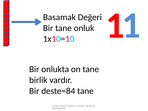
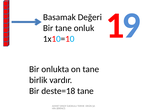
1x10=10 1: 1 -> 9
deste=84: deste=84 -> deste=18
